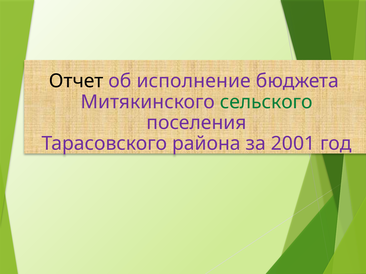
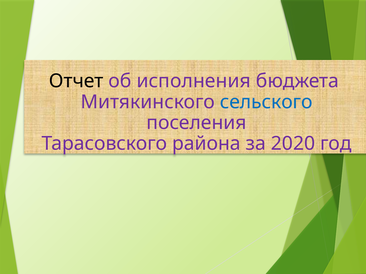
исполнение: исполнение -> исполнения
сельского colour: green -> blue
2001: 2001 -> 2020
